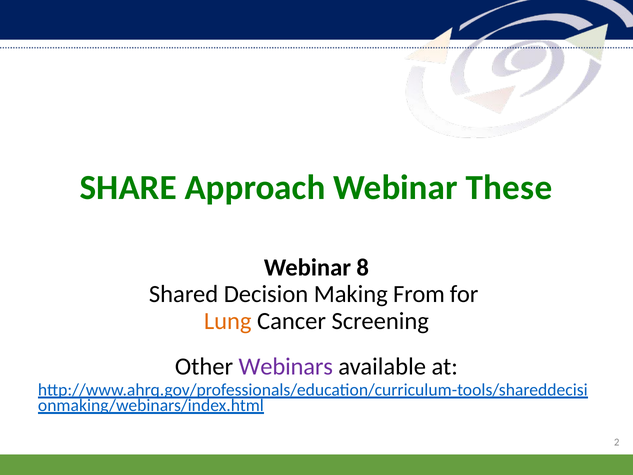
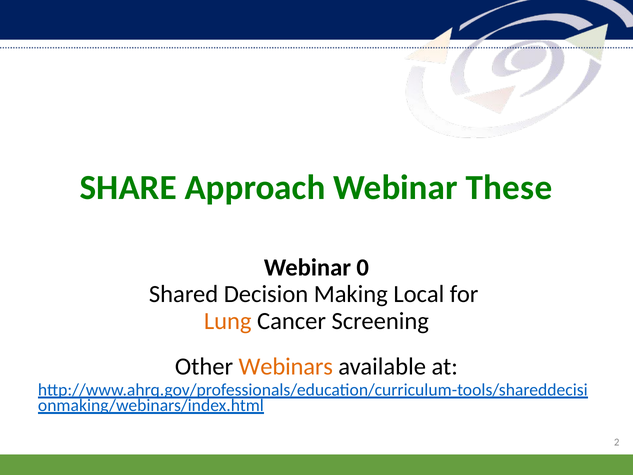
8: 8 -> 0
From: From -> Local
Webinars colour: purple -> orange
